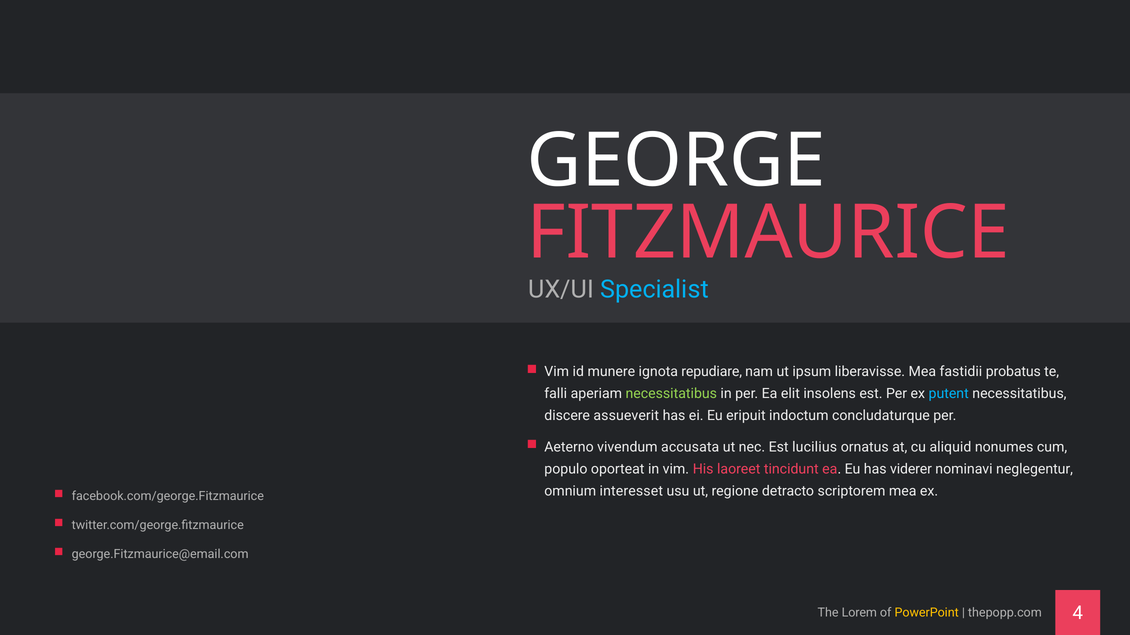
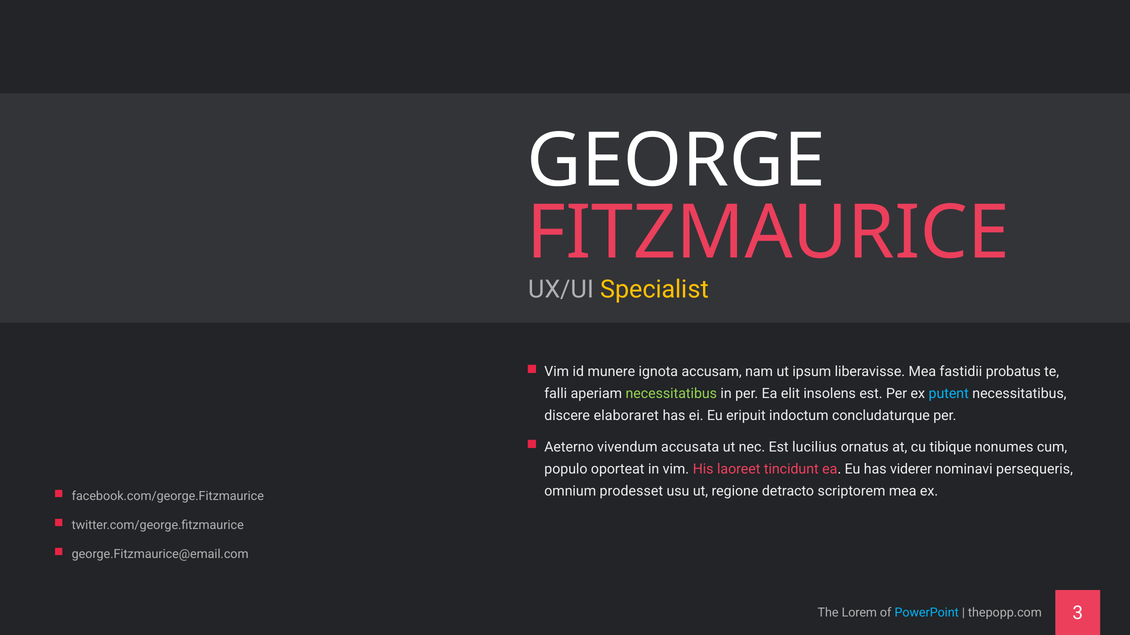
Specialist colour: light blue -> yellow
repudiare: repudiare -> accusam
assueverit: assueverit -> elaboraret
aliquid: aliquid -> tibique
neglegentur: neglegentur -> persequeris
interesset: interesset -> prodesset
PowerPoint colour: yellow -> light blue
4: 4 -> 3
